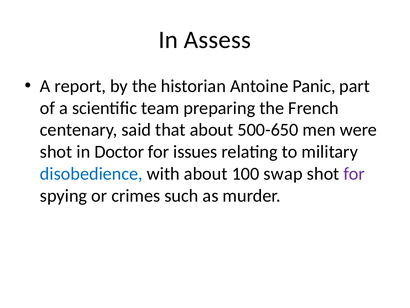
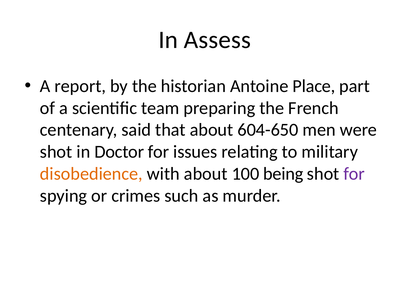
Panic: Panic -> Place
500-650: 500-650 -> 604-650
disobedience colour: blue -> orange
swap: swap -> being
